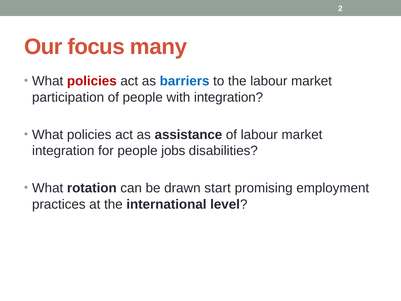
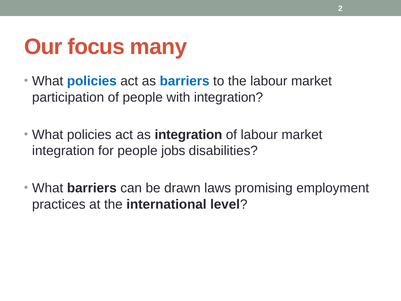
policies at (92, 81) colour: red -> blue
as assistance: assistance -> integration
What rotation: rotation -> barriers
start: start -> laws
